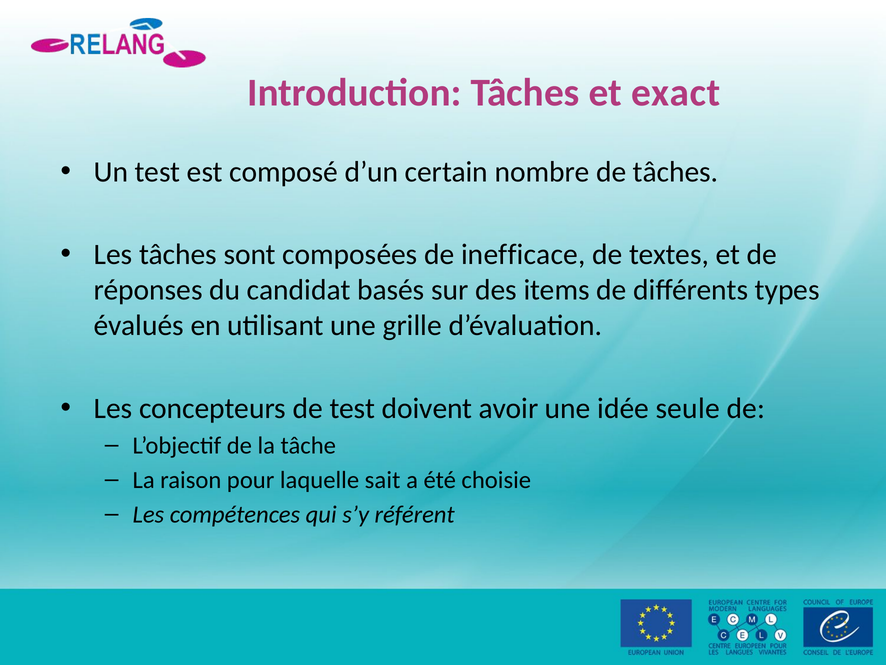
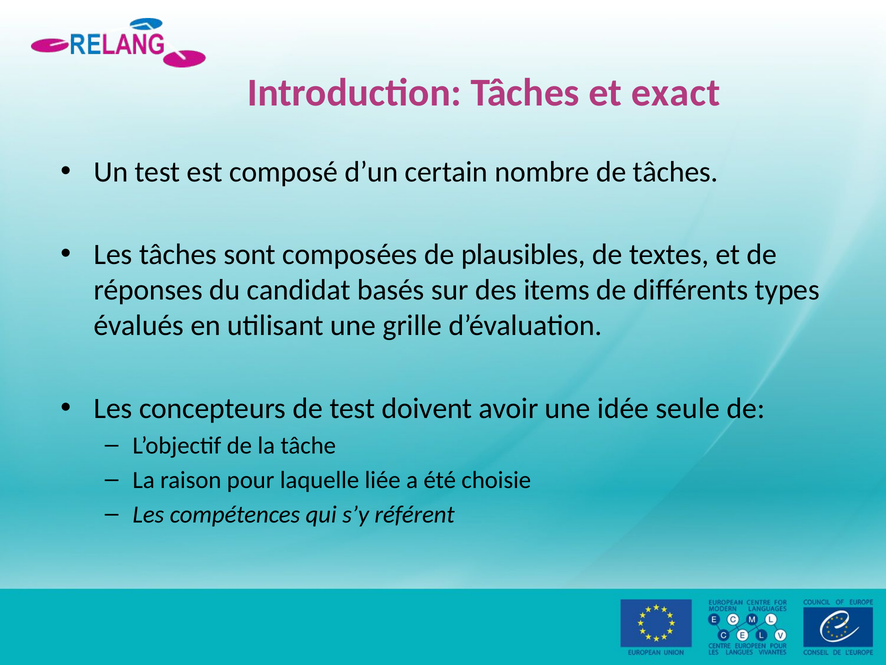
inefficace: inefficace -> plausibles
sait: sait -> liée
